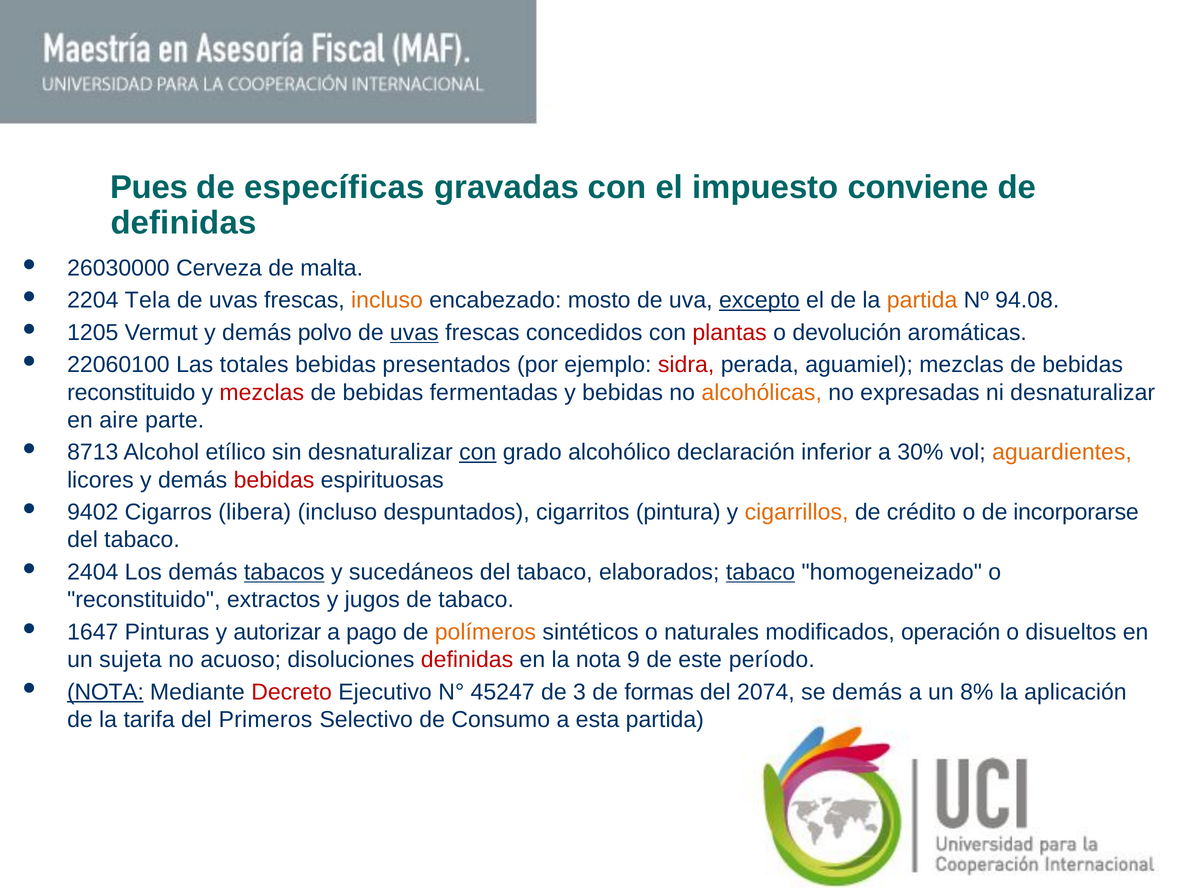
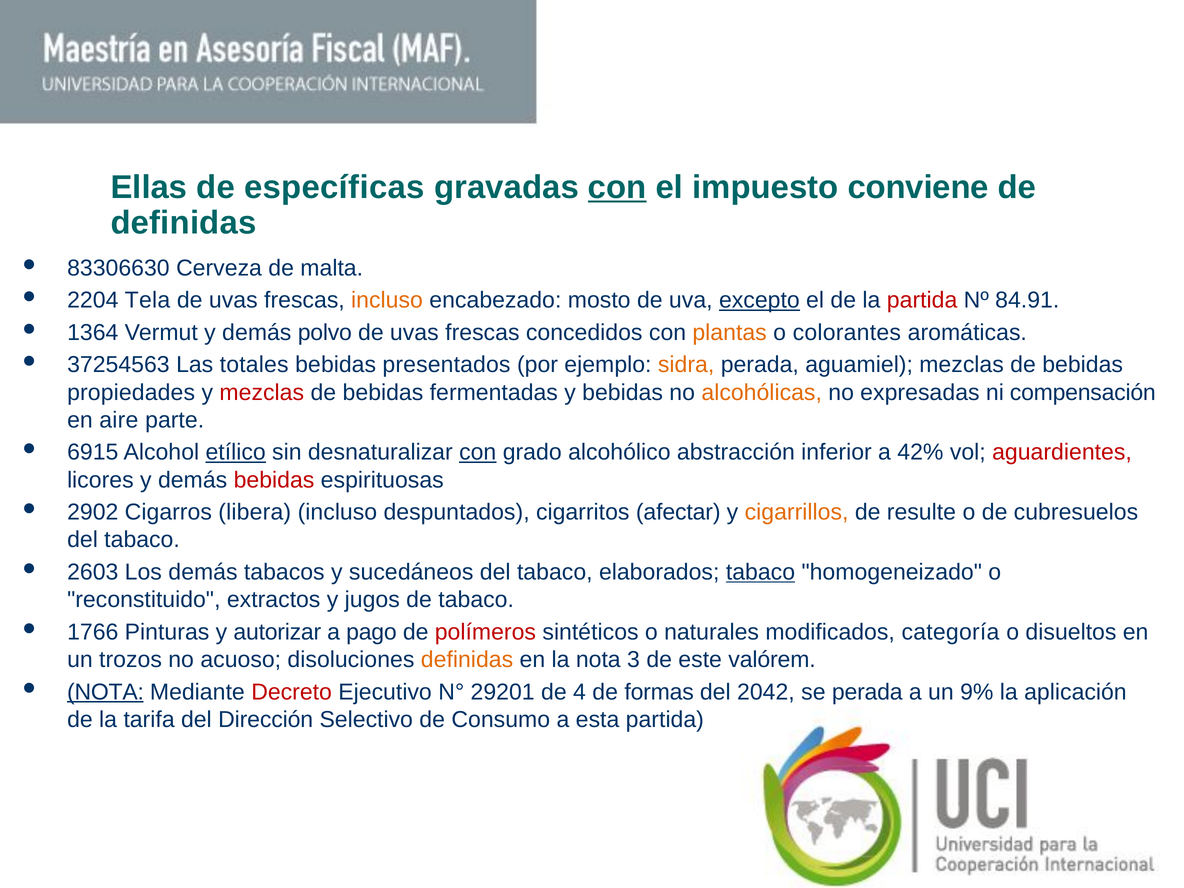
Pues: Pues -> Ellas
con at (617, 187) underline: none -> present
26030000: 26030000 -> 83306630
partida at (922, 300) colour: orange -> red
94.08: 94.08 -> 84.91
1205: 1205 -> 1364
uvas at (414, 333) underline: present -> none
plantas colour: red -> orange
devolución: devolución -> colorantes
22060100: 22060100 -> 37254563
sidra colour: red -> orange
reconstituido at (131, 392): reconstituido -> propiedades
ni desnaturalizar: desnaturalizar -> compensación
8713: 8713 -> 6915
etílico underline: none -> present
declaración: declaración -> abstracción
30%: 30% -> 42%
aguardientes colour: orange -> red
9402: 9402 -> 2902
pintura: pintura -> afectar
crédito: crédito -> resulte
incorporarse: incorporarse -> cubresuelos
2404: 2404 -> 2603
tabacos underline: present -> none
1647: 1647 -> 1766
polímeros colour: orange -> red
operación: operación -> categoría
sujeta: sujeta -> trozos
definidas at (467, 660) colour: red -> orange
9: 9 -> 3
período: período -> valórem
45247: 45247 -> 29201
3: 3 -> 4
2074: 2074 -> 2042
se demás: demás -> perada
8%: 8% -> 9%
Primeros: Primeros -> Dirección
